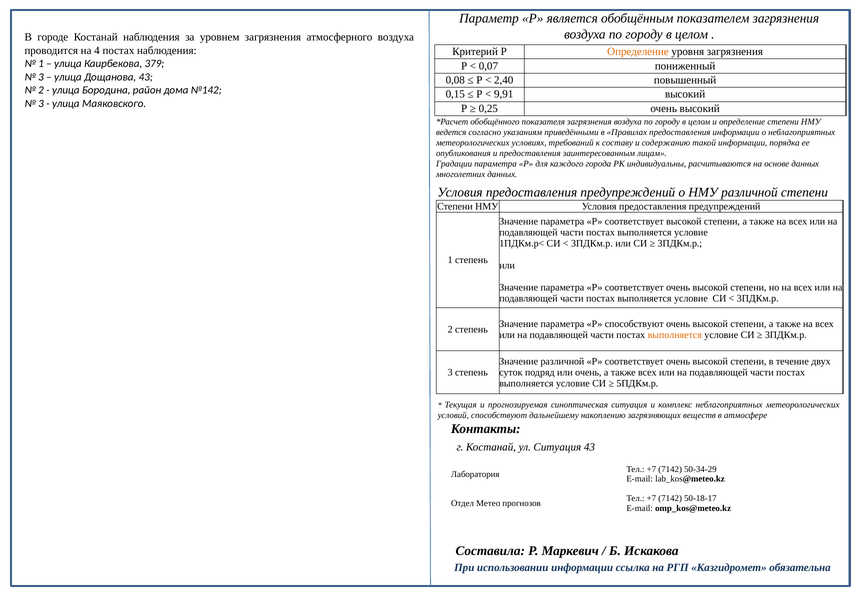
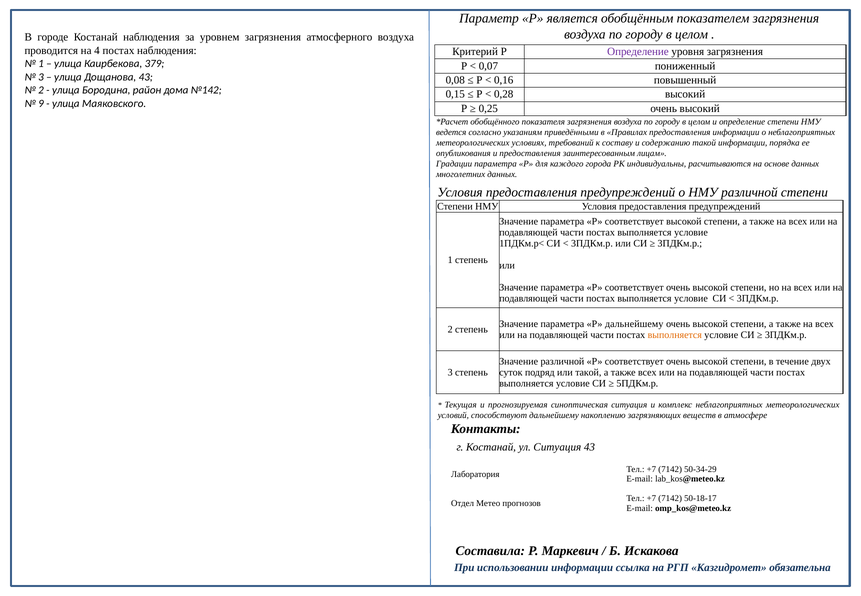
Определение at (638, 52) colour: orange -> purple
2,40: 2,40 -> 0,16
9,91: 9,91 -> 0,28
3 at (41, 104): 3 -> 9
Р способствуют: способствуют -> дальнейшему
или очень: очень -> такой
